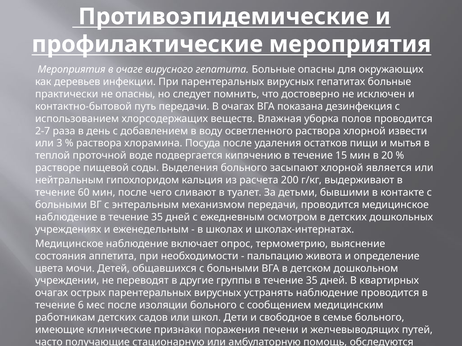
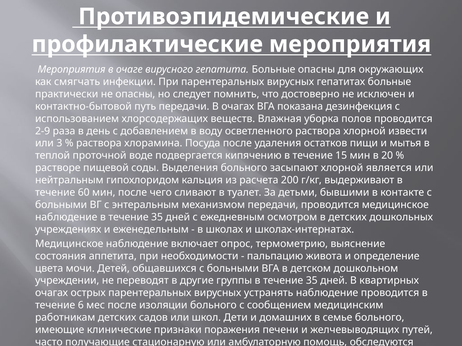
деревьев: деревьев -> смягчать
2-7: 2-7 -> 2-9
свободное: свободное -> домашних
